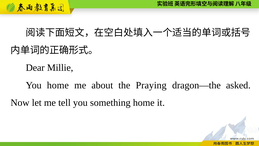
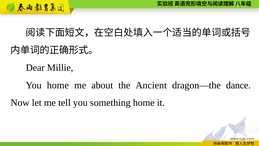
Praying: Praying -> Ancient
asked: asked -> dance
